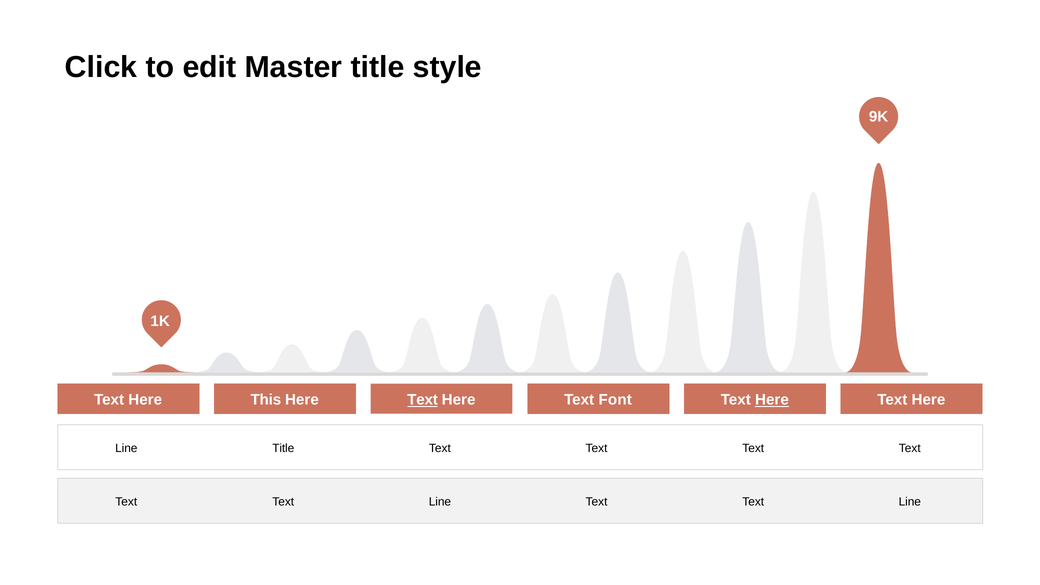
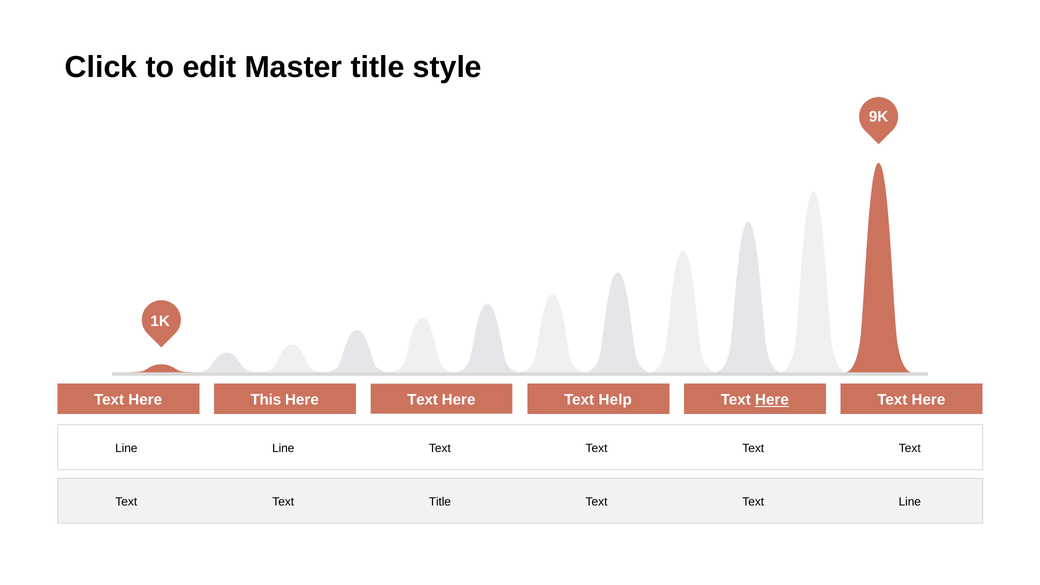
Text at (423, 400) underline: present -> none
Font: Font -> Help
Title at (283, 448): Title -> Line
Line at (440, 502): Line -> Title
